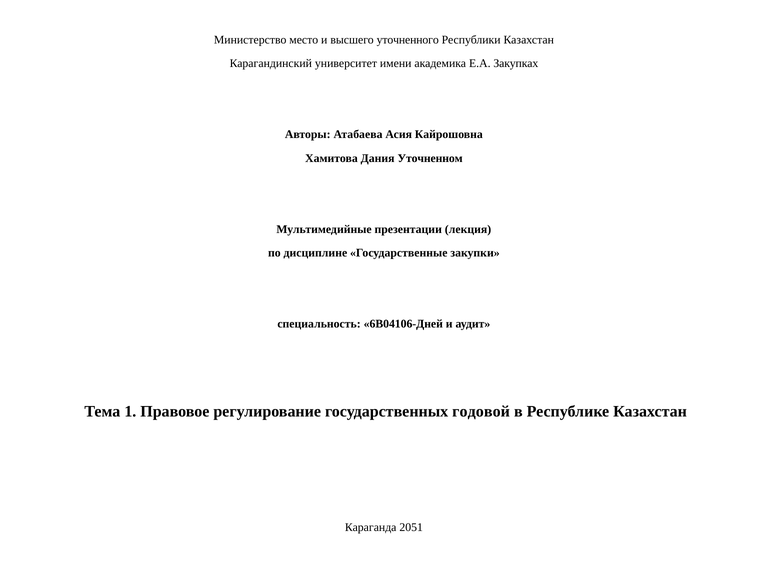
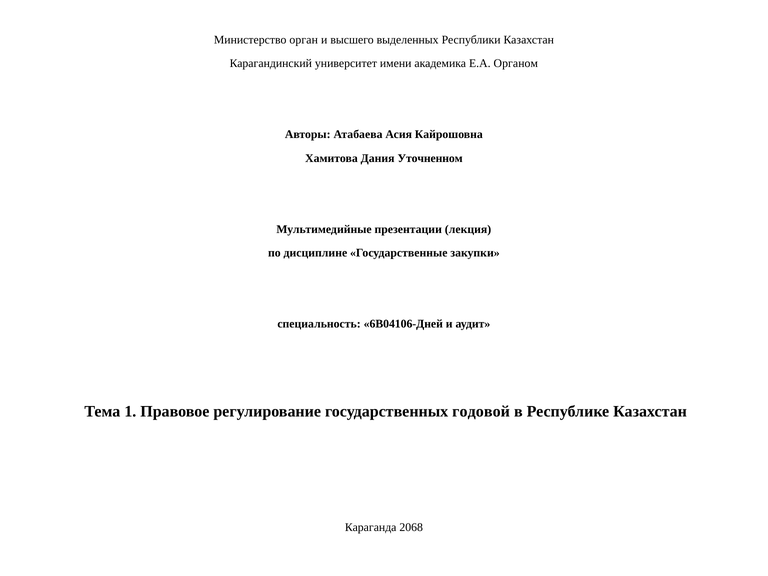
место: место -> орган
уточненного: уточненного -> выделенных
Закупках: Закупках -> Органом
2051: 2051 -> 2068
